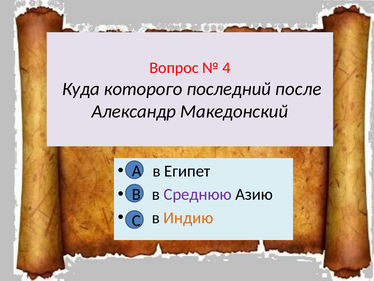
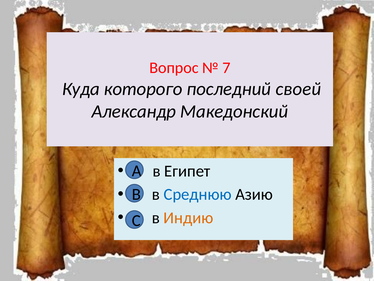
4: 4 -> 7
после: после -> своей
Среднюю colour: purple -> blue
